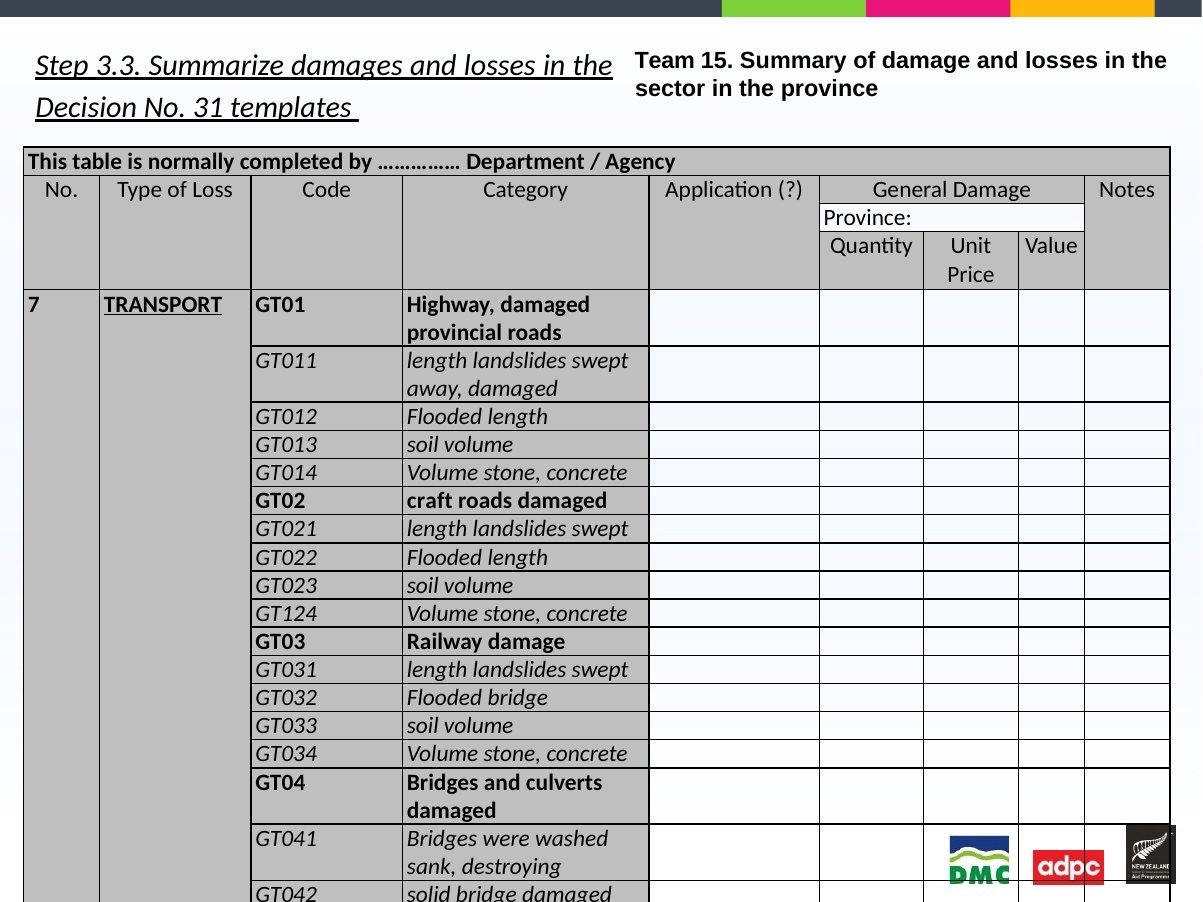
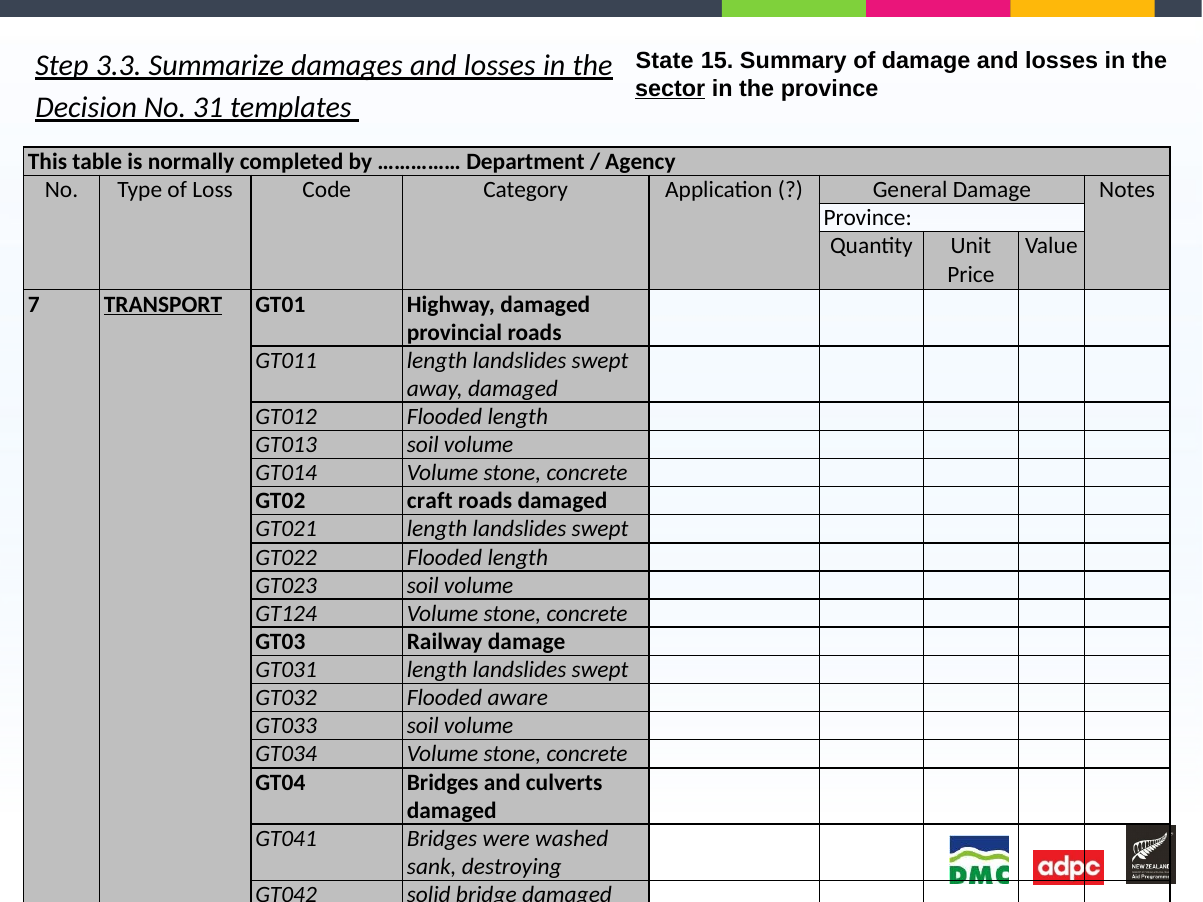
Team: Team -> State
sector underline: none -> present
Flooded bridge: bridge -> aware
